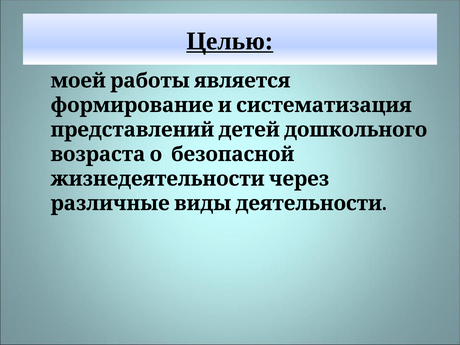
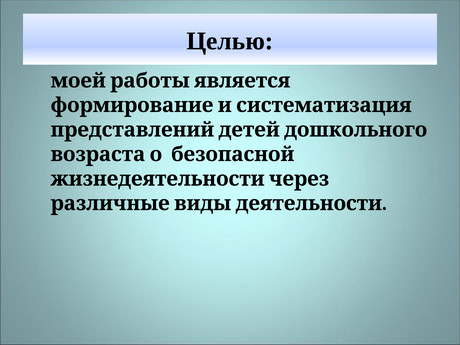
Целью underline: present -> none
